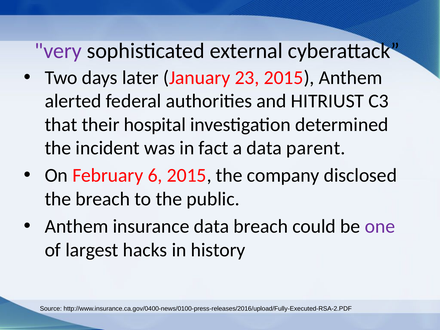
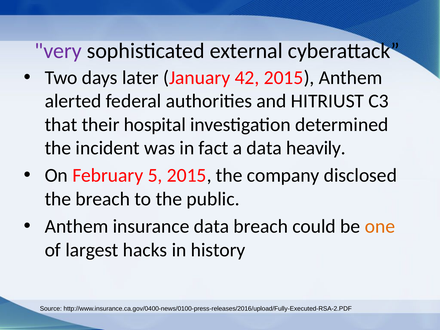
23: 23 -> 42
parent: parent -> heavily
6: 6 -> 5
one colour: purple -> orange
